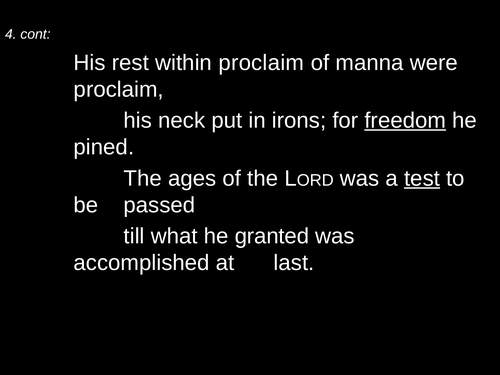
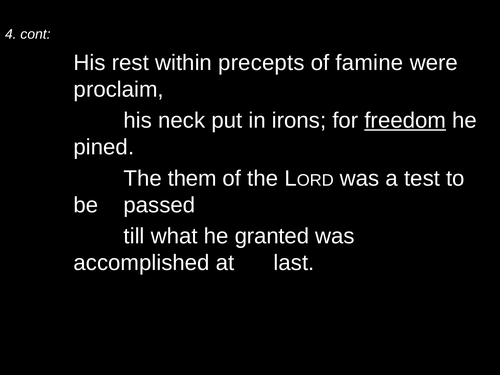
within proclaim: proclaim -> precepts
manna: manna -> famine
ages: ages -> them
test underline: present -> none
